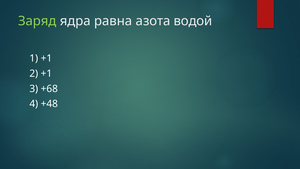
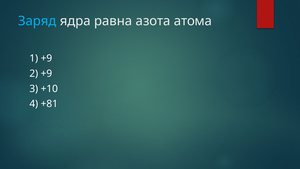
Заряд colour: light green -> light blue
водой: водой -> атома
1 +1: +1 -> +9
2 +1: +1 -> +9
+68: +68 -> +10
+48: +48 -> +81
